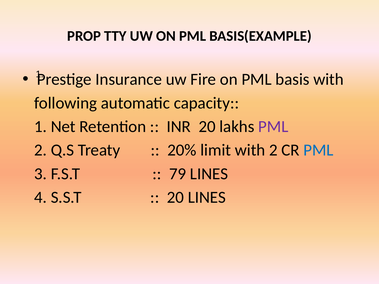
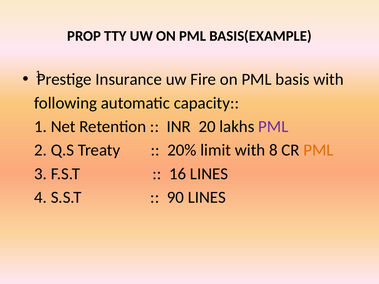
with 2: 2 -> 8
PML at (318, 150) colour: blue -> orange
79: 79 -> 16
20 at (175, 197): 20 -> 90
